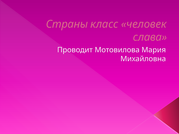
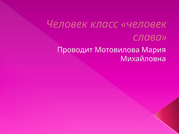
Страны at (67, 24): Страны -> Человек
